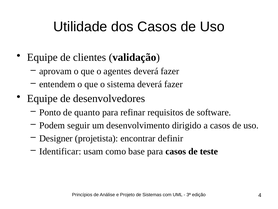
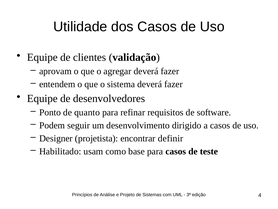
agentes: agentes -> agregar
Identificar: Identificar -> Habilitado
